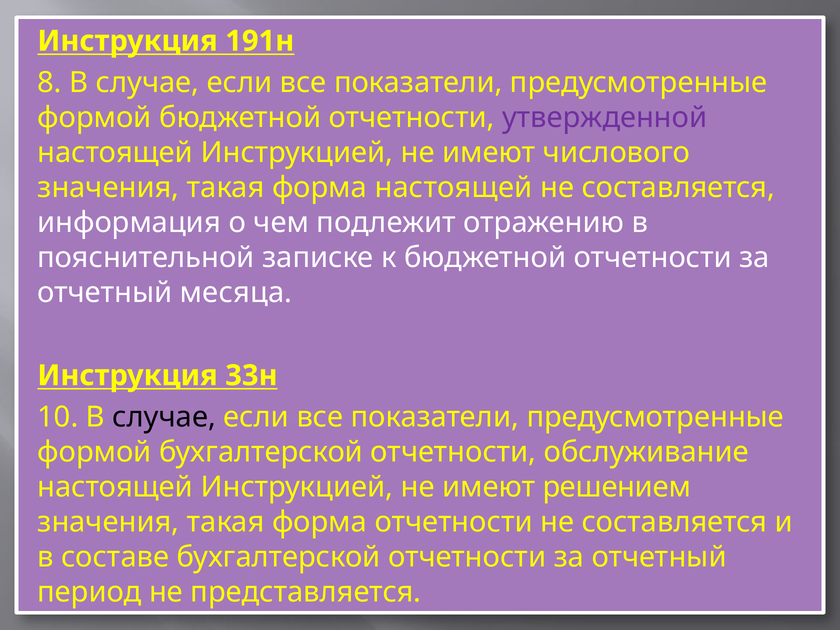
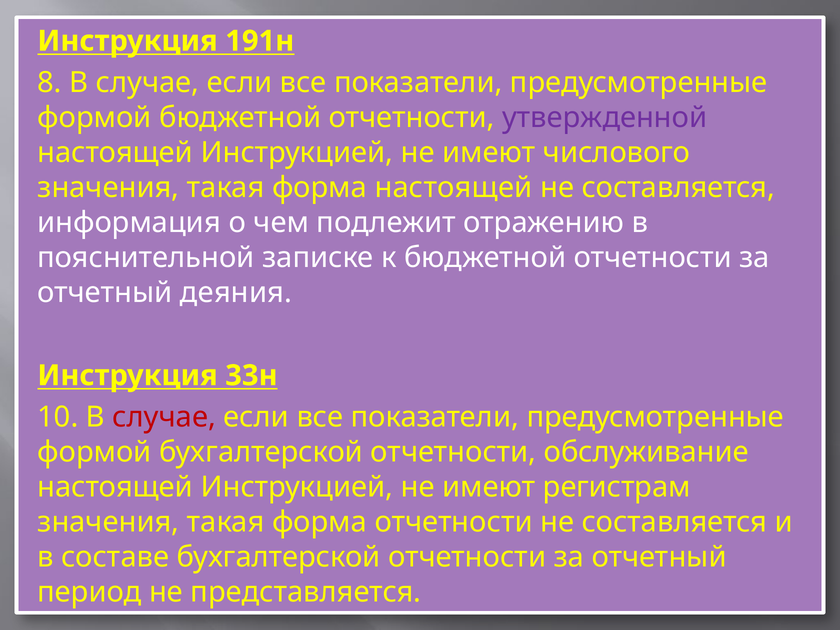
месяца: месяца -> деяния
случае at (164, 417) colour: black -> red
решением: решением -> регистрам
